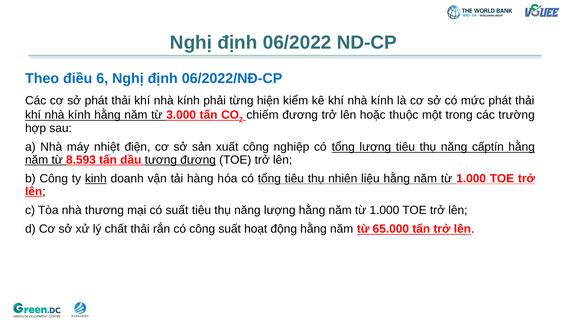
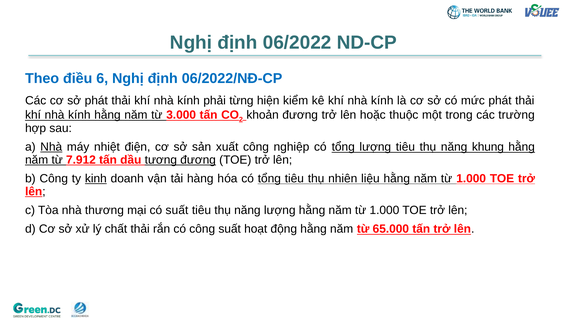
chiếm: chiếm -> khoản
Nhà at (51, 147) underline: none -> present
cấptín: cấptín -> khung
8.593: 8.593 -> 7.912
